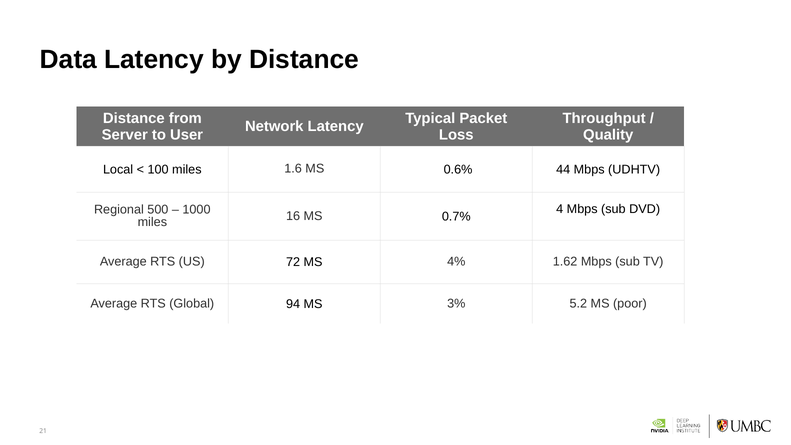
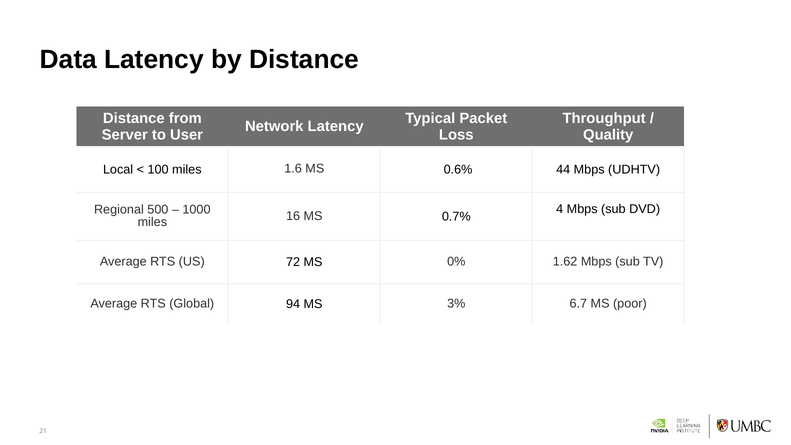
4%: 4% -> 0%
5.2: 5.2 -> 6.7
